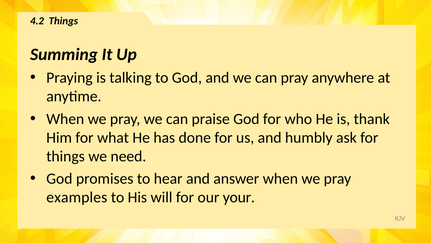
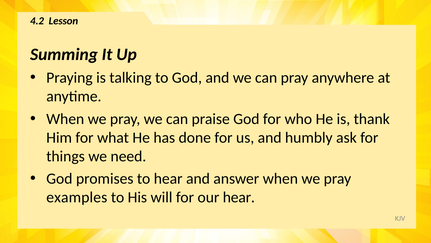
4.2 Things: Things -> Lesson
our your: your -> hear
